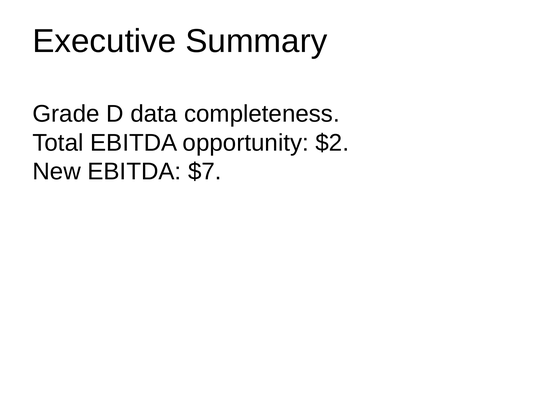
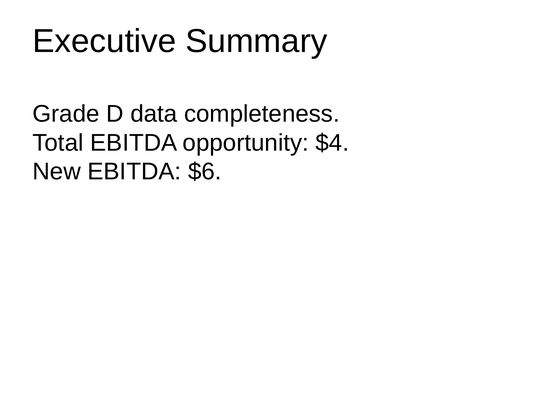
$2: $2 -> $4
$7: $7 -> $6
